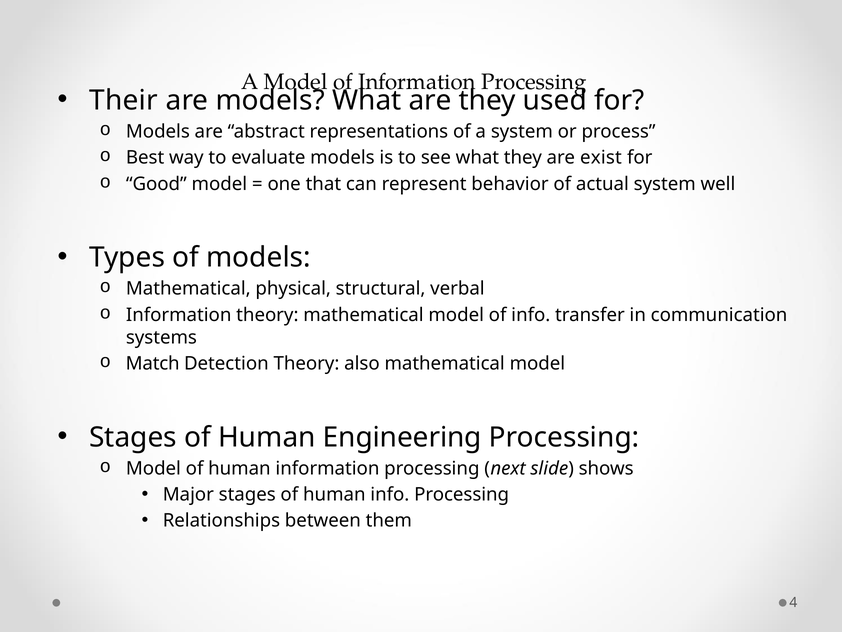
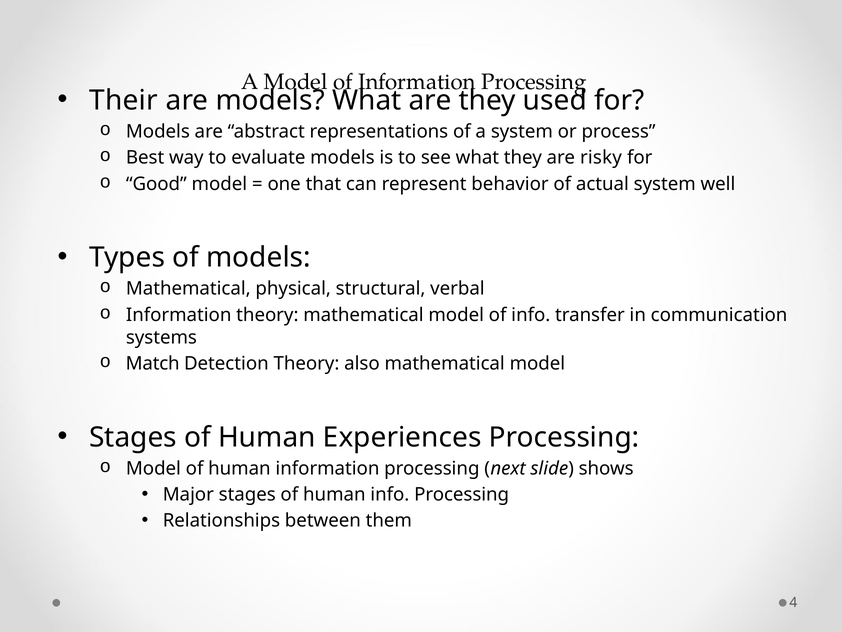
exist: exist -> risky
Engineering: Engineering -> Experiences
